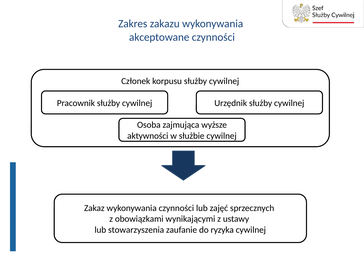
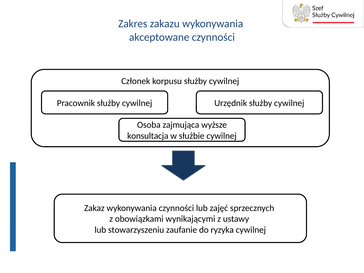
aktywności: aktywności -> konsultacja
stowarzyszenia: stowarzyszenia -> stowarzyszeniu
